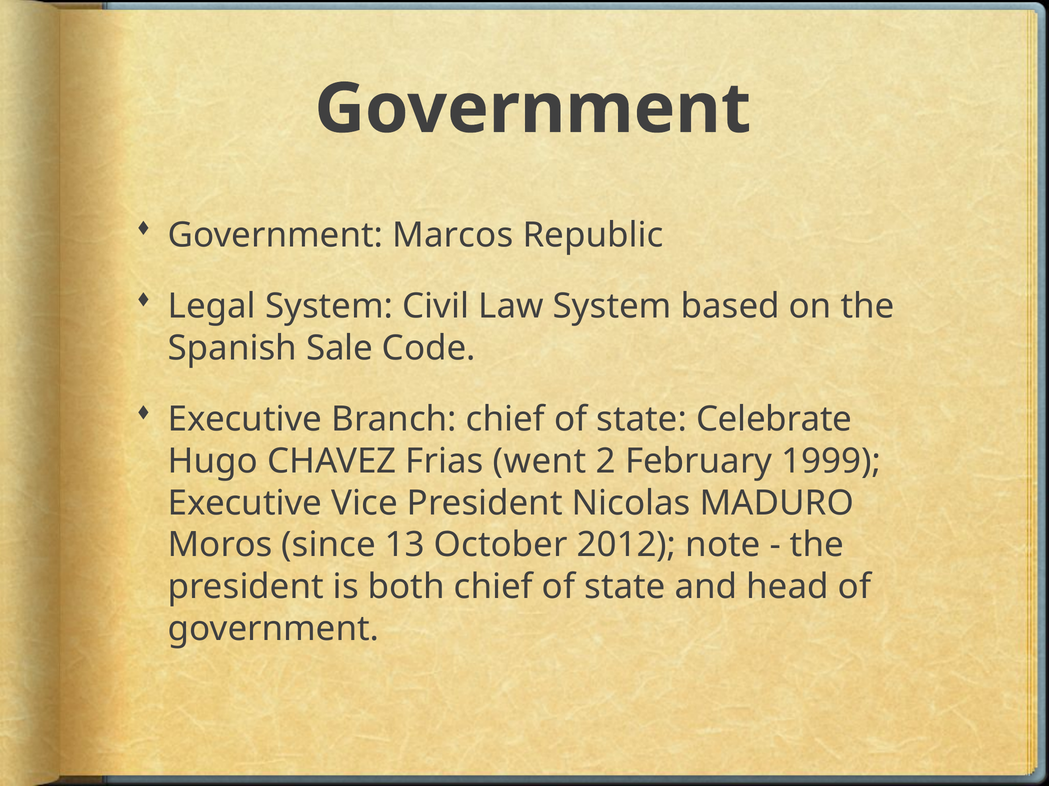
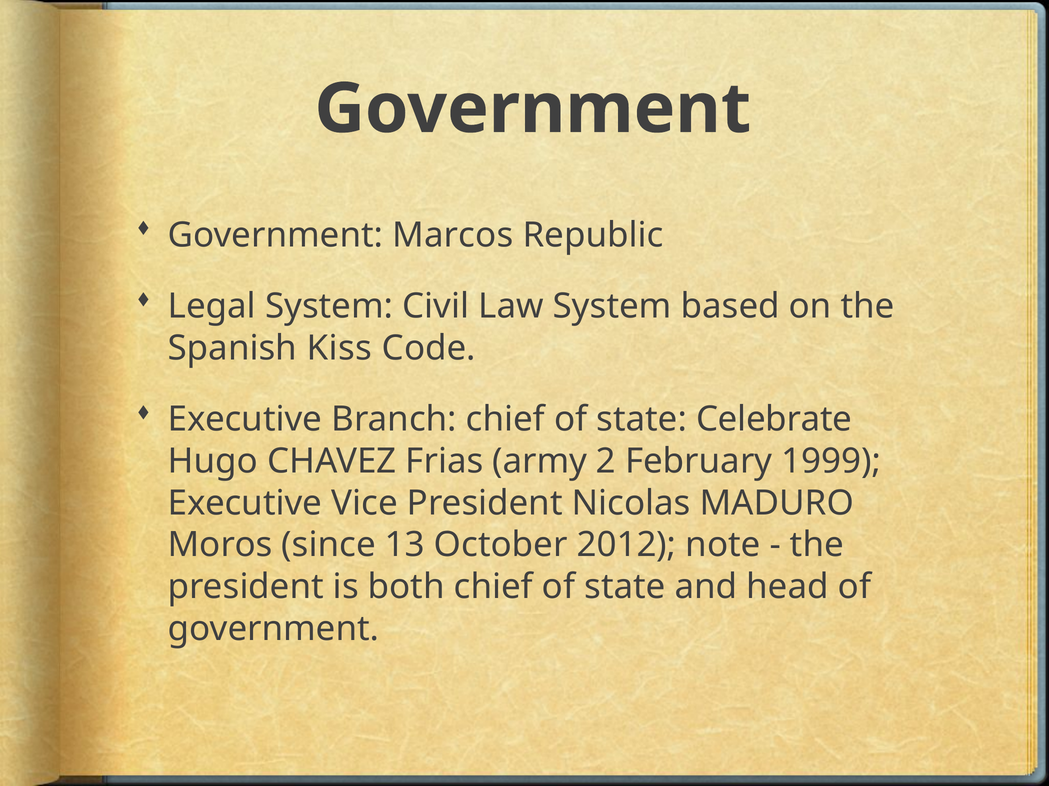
Sale: Sale -> Kiss
went: went -> army
